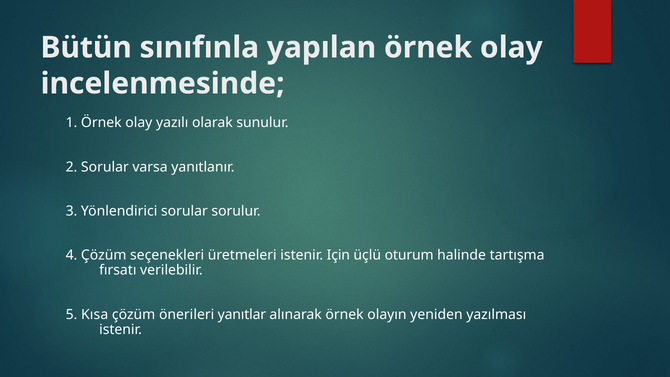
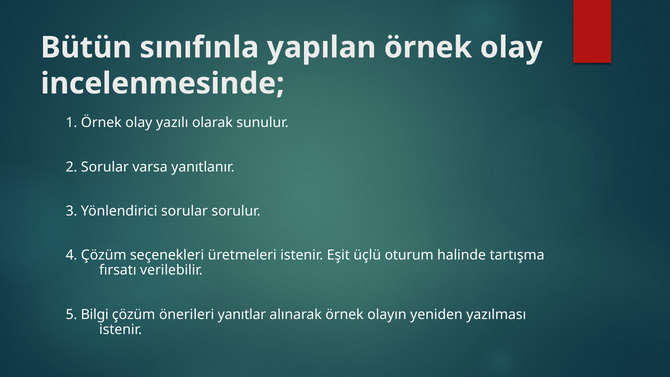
Için: Için -> Eşit
Kısa: Kısa -> Bilgi
